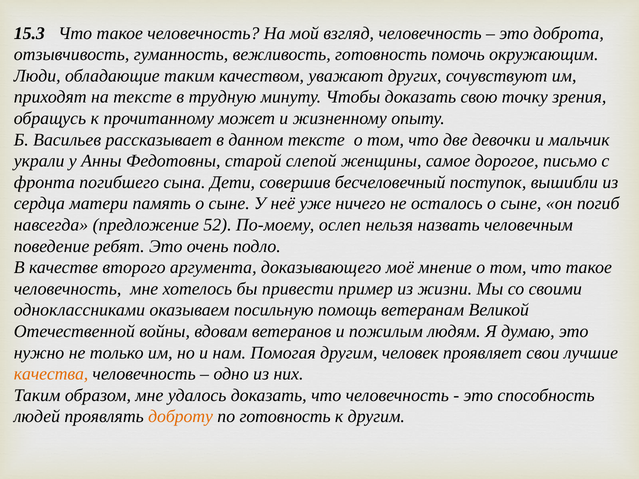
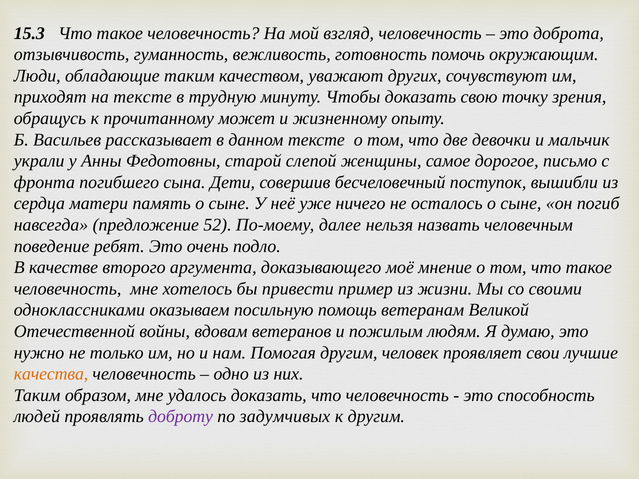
ослеп: ослеп -> далее
доброту colour: orange -> purple
по готовность: готовность -> задумчивых
